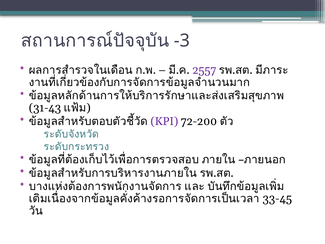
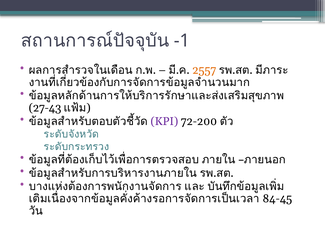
-3: -3 -> -1
2557 colour: purple -> orange
31-43: 31-43 -> 27-43
33-45: 33-45 -> 84-45
